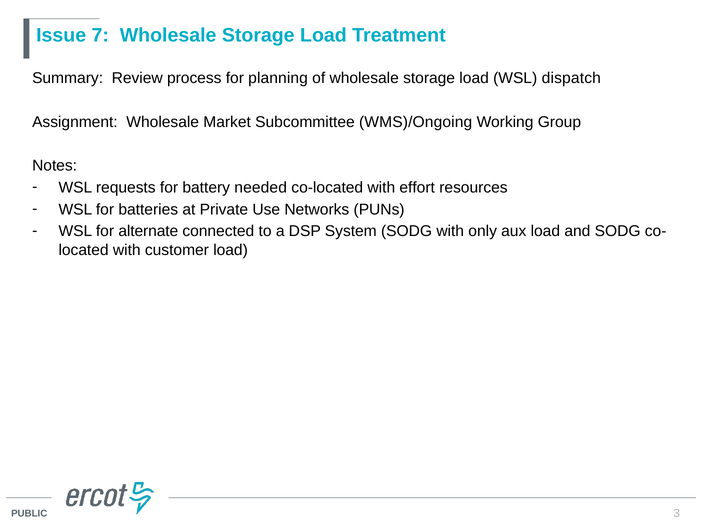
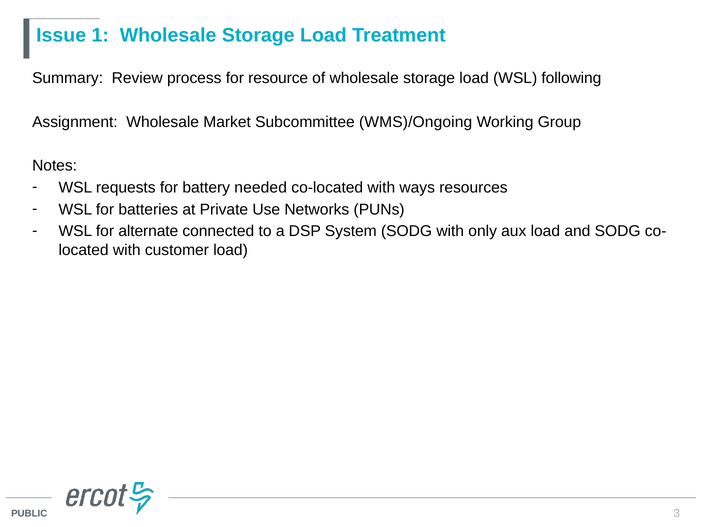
7: 7 -> 1
planning: planning -> resource
dispatch: dispatch -> following
effort: effort -> ways
